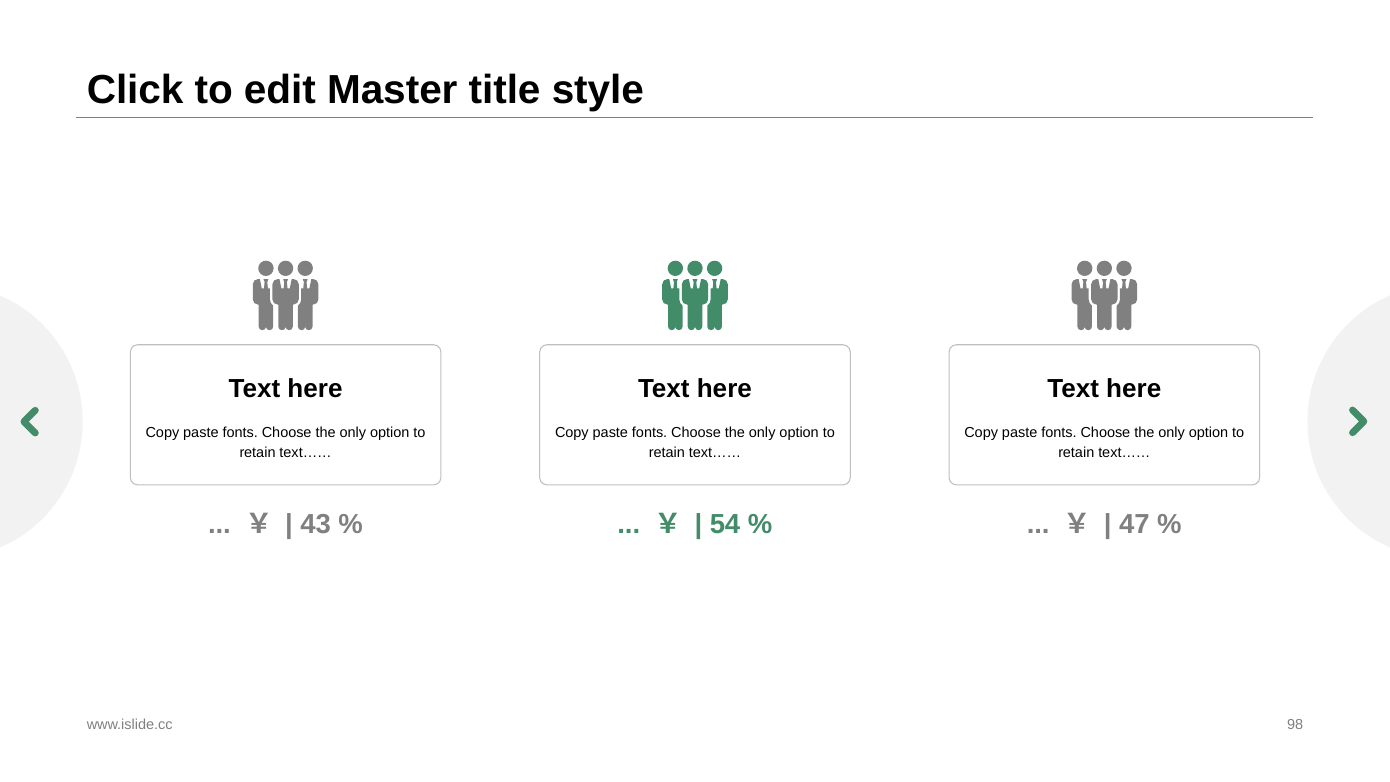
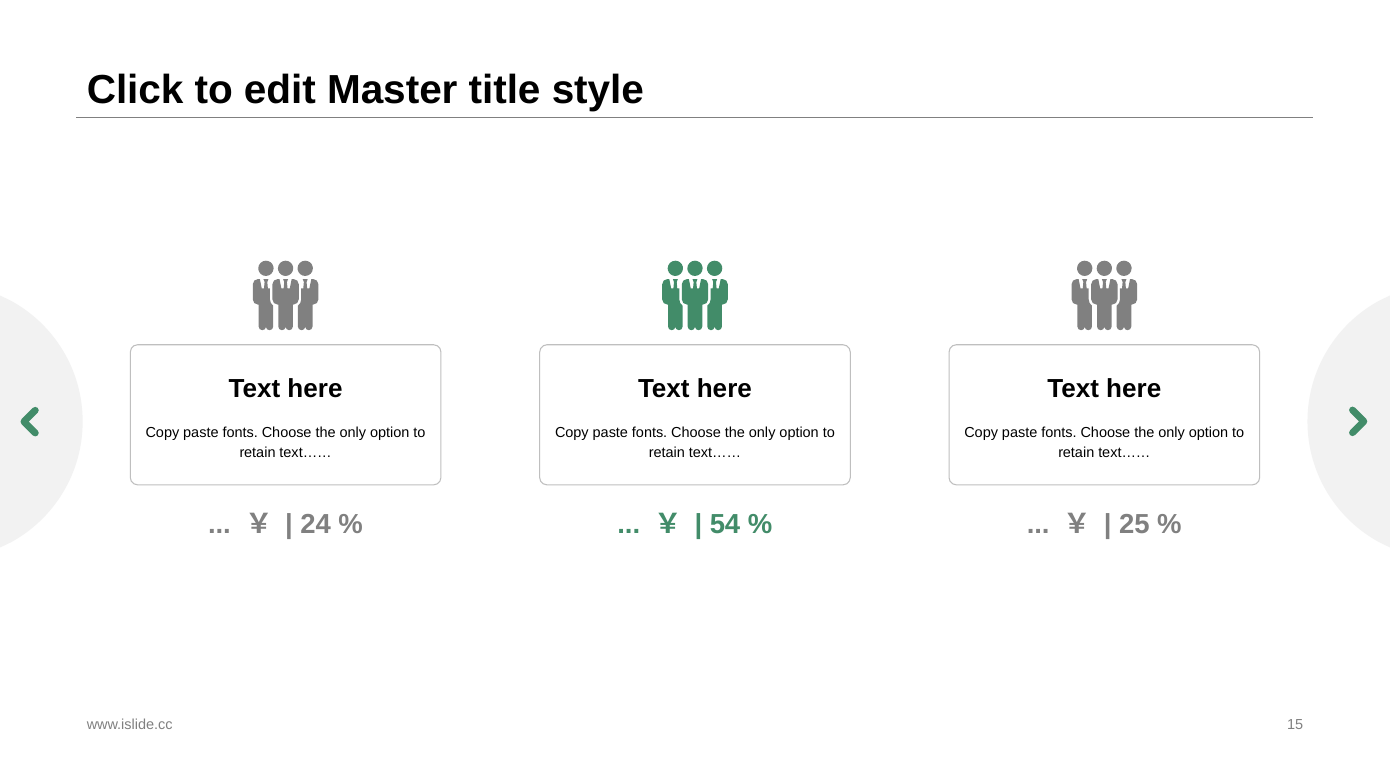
43: 43 -> 24
47: 47 -> 25
98: 98 -> 15
